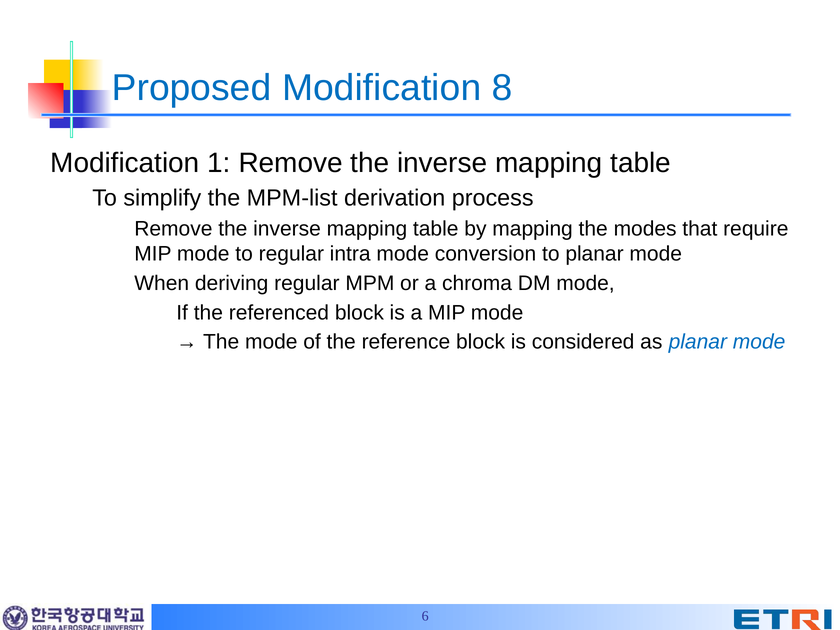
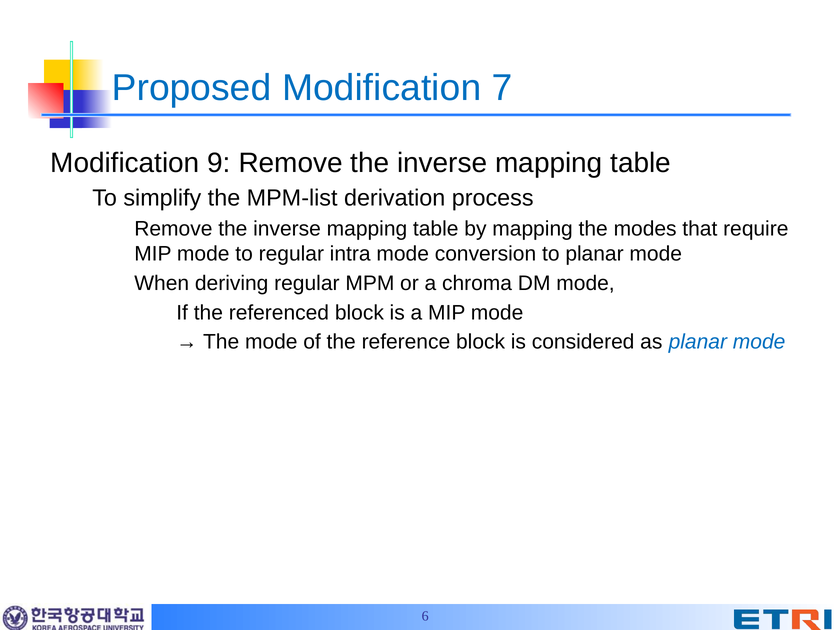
8: 8 -> 7
1: 1 -> 9
